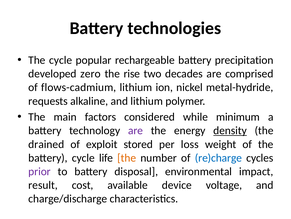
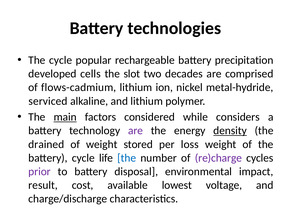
zero: zero -> cells
rise: rise -> slot
requests: requests -> serviced
main underline: none -> present
minimum: minimum -> considers
of exploit: exploit -> weight
the at (127, 157) colour: orange -> blue
re)charge colour: blue -> purple
device: device -> lowest
